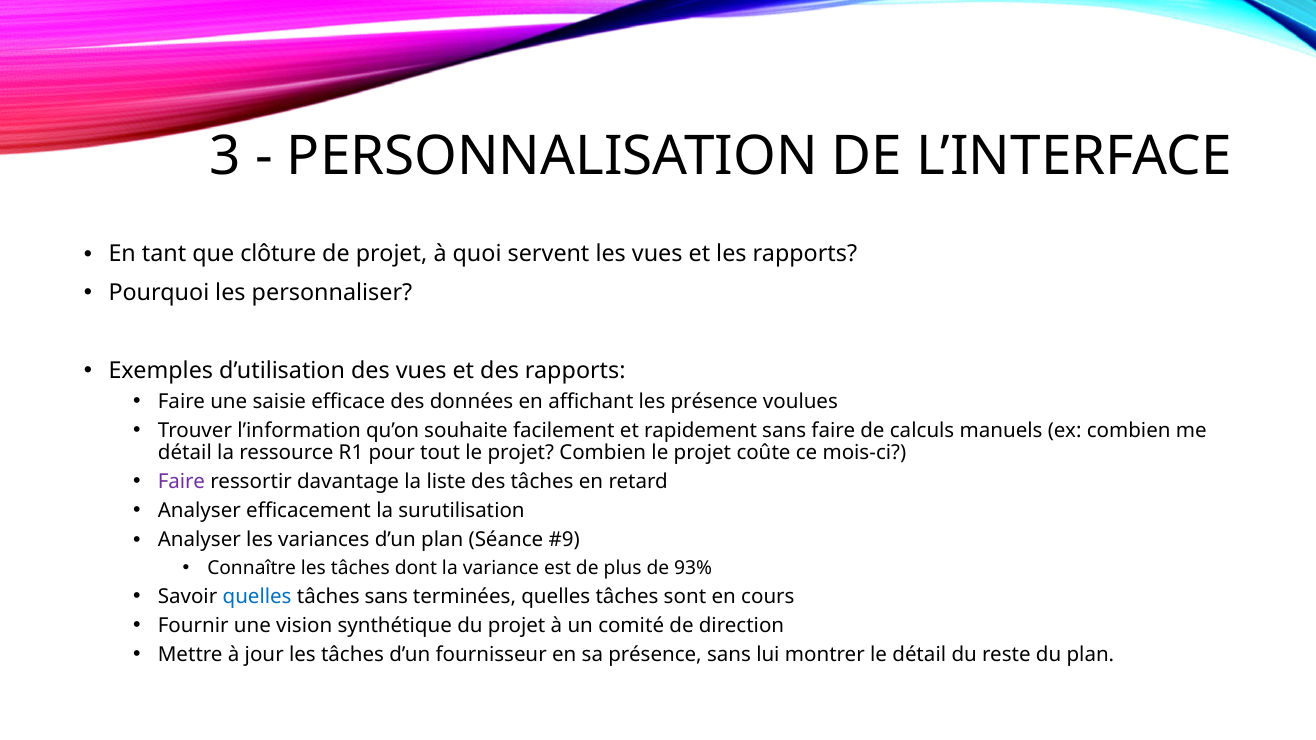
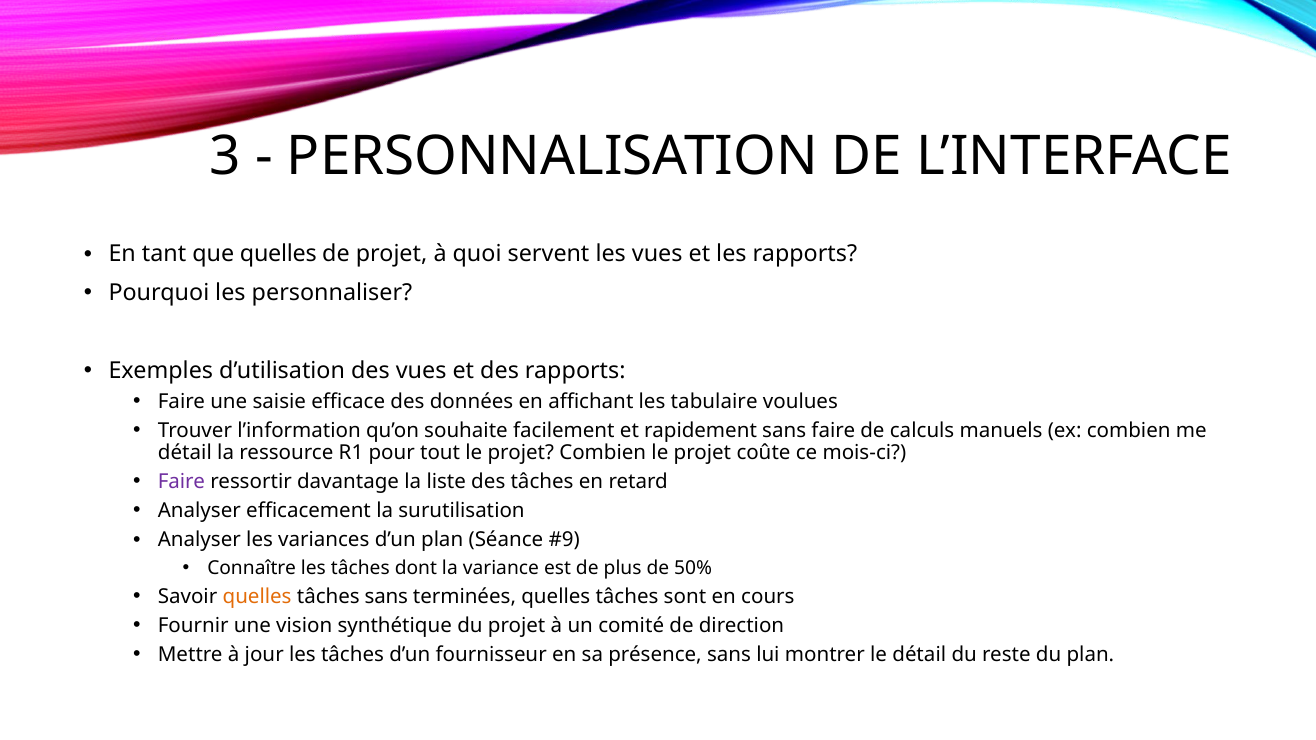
que clôture: clôture -> quelles
les présence: présence -> tabulaire
93%: 93% -> 50%
quelles at (257, 597) colour: blue -> orange
